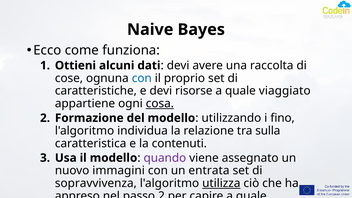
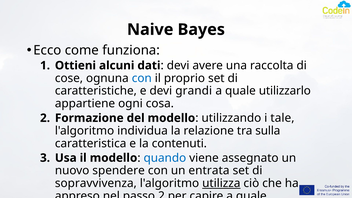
risorse: risorse -> grandi
viaggiato: viaggiato -> utilizzarlo
cosa underline: present -> none
fino: fino -> tale
quando colour: purple -> blue
immagini: immagini -> spendere
